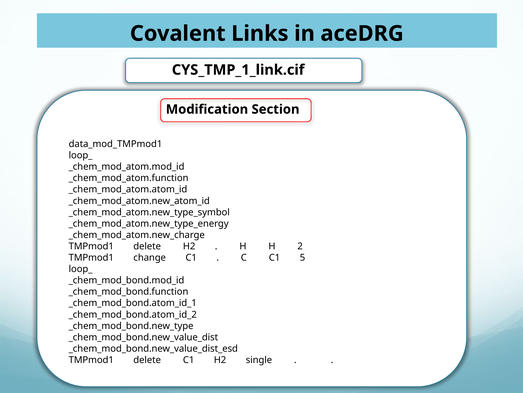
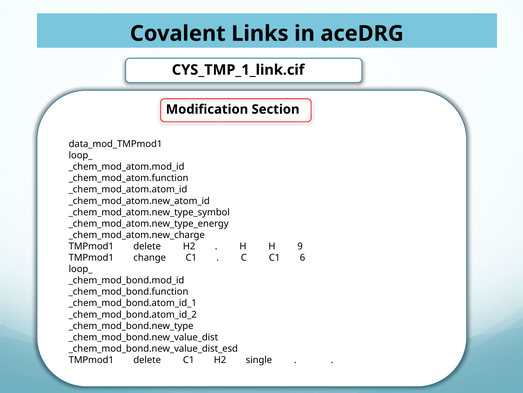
2: 2 -> 9
5: 5 -> 6
